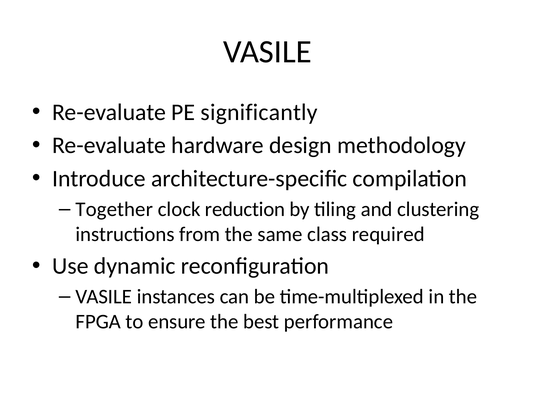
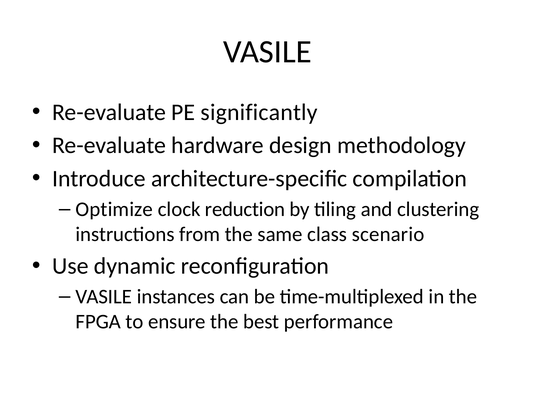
Together: Together -> Optimize
required: required -> scenario
